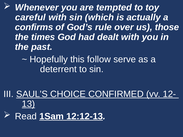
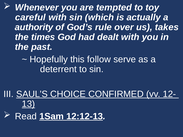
confirms: confirms -> authority
those: those -> takes
